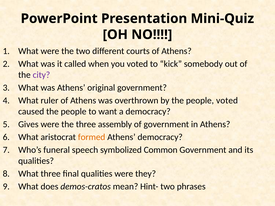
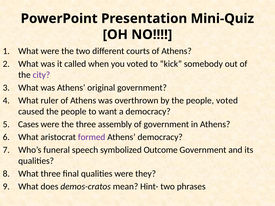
Gives: Gives -> Cases
formed colour: orange -> purple
Common: Common -> Outcome
